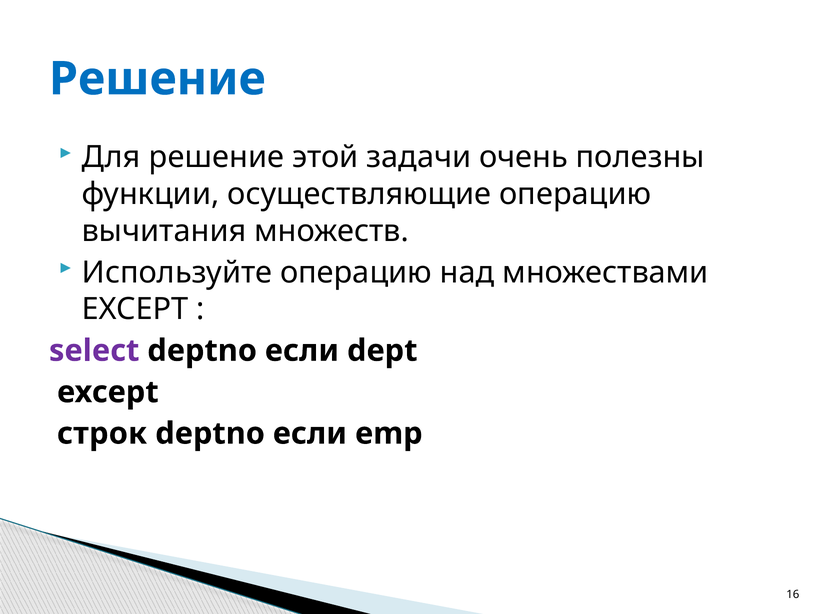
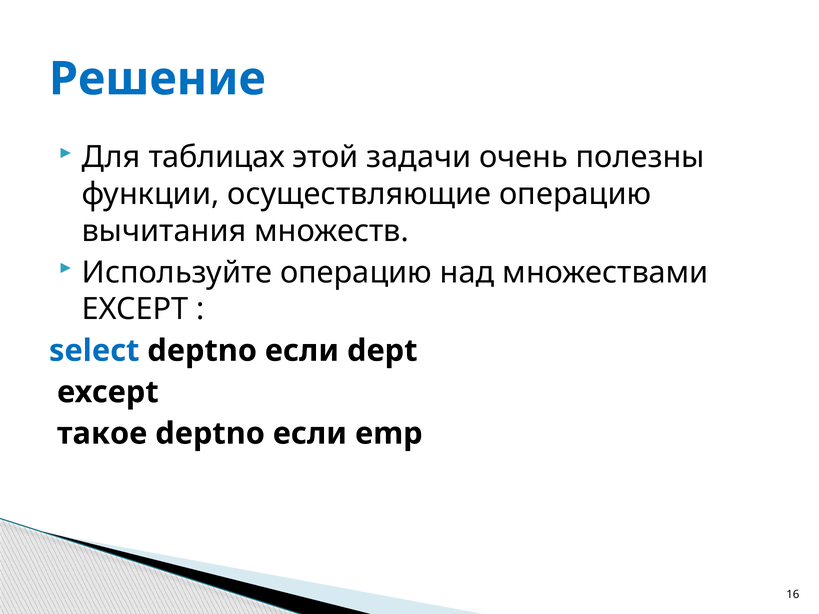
Для решение: решение -> таблицах
select colour: purple -> blue
строк: строк -> такое
